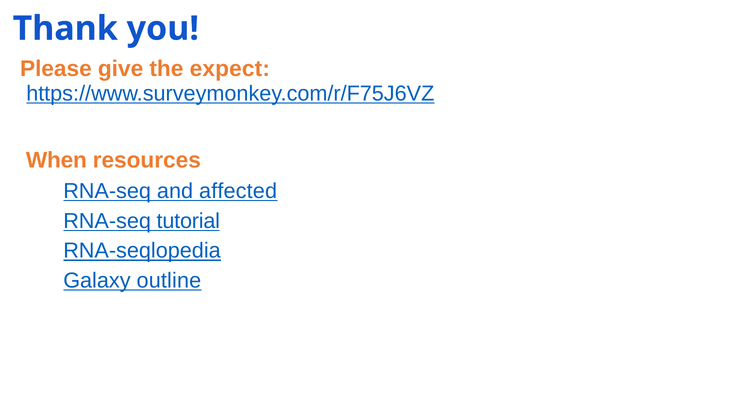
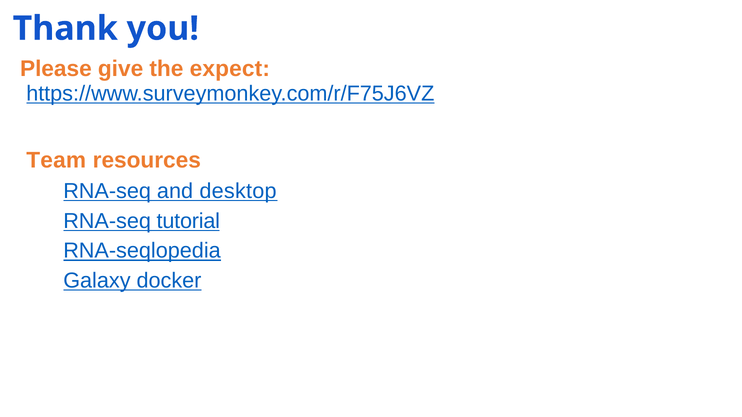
When: When -> Team
affected: affected -> desktop
outline: outline -> docker
